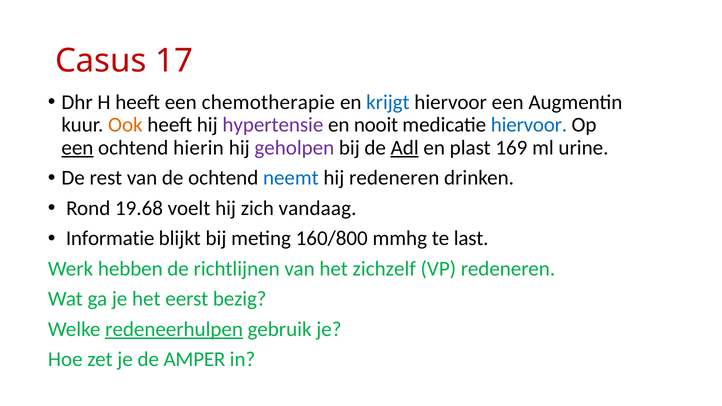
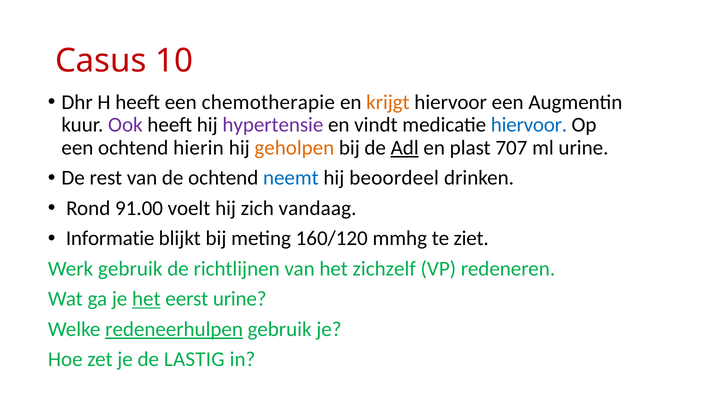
17: 17 -> 10
krijgt colour: blue -> orange
Ook colour: orange -> purple
nooit: nooit -> vindt
een at (77, 148) underline: present -> none
geholpen colour: purple -> orange
169: 169 -> 707
hij redeneren: redeneren -> beoordeel
19.68: 19.68 -> 91.00
160/800: 160/800 -> 160/120
last: last -> ziet
Werk hebben: hebben -> gebruik
het at (146, 299) underline: none -> present
eerst bezig: bezig -> urine
AMPER: AMPER -> LASTIG
